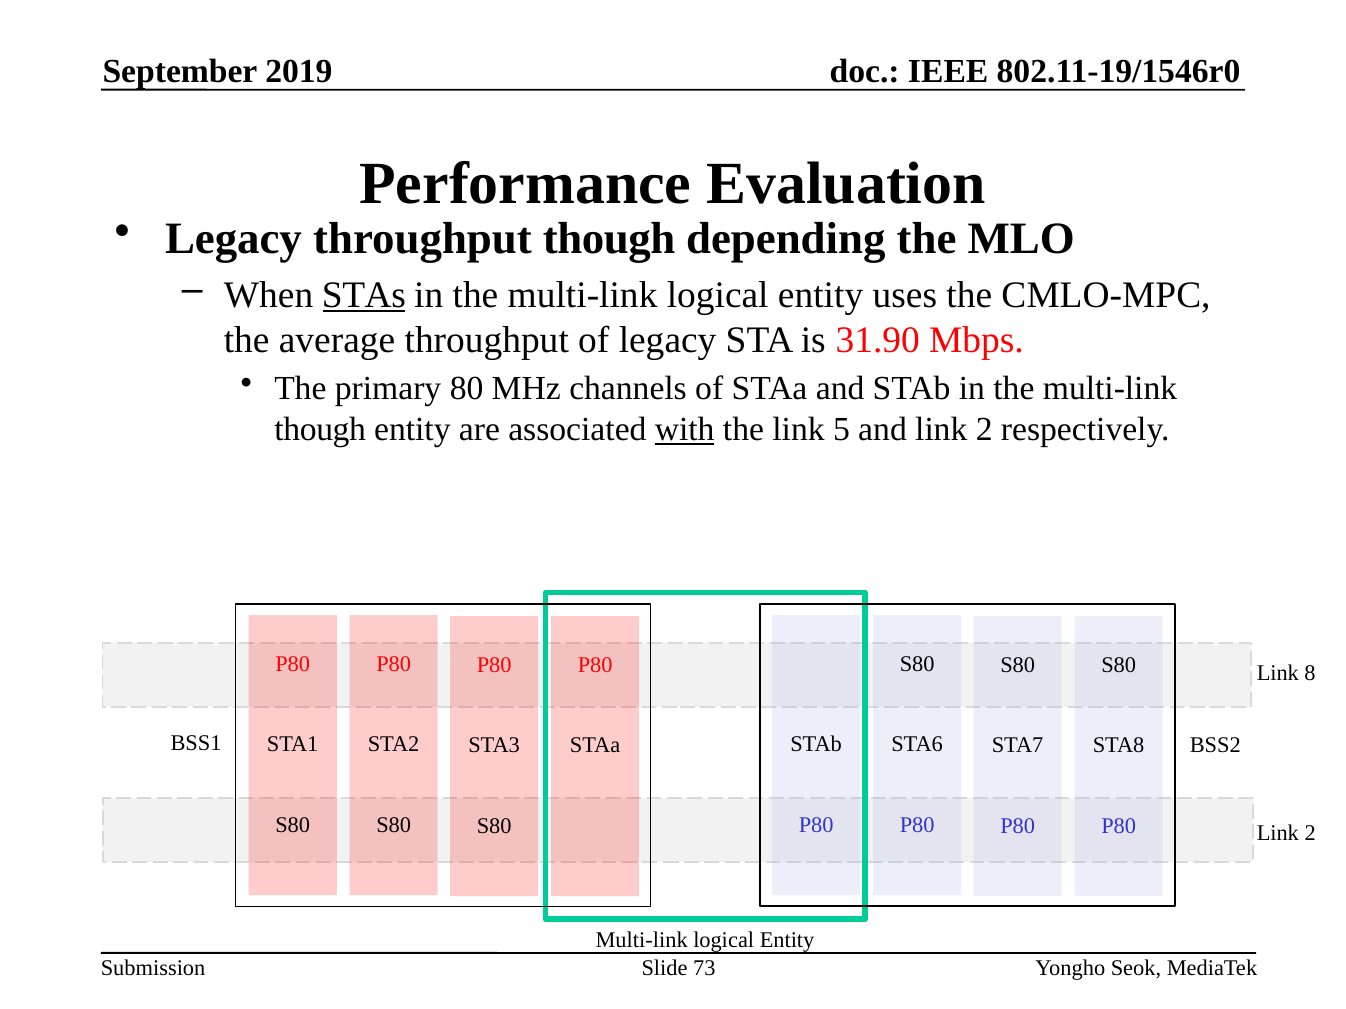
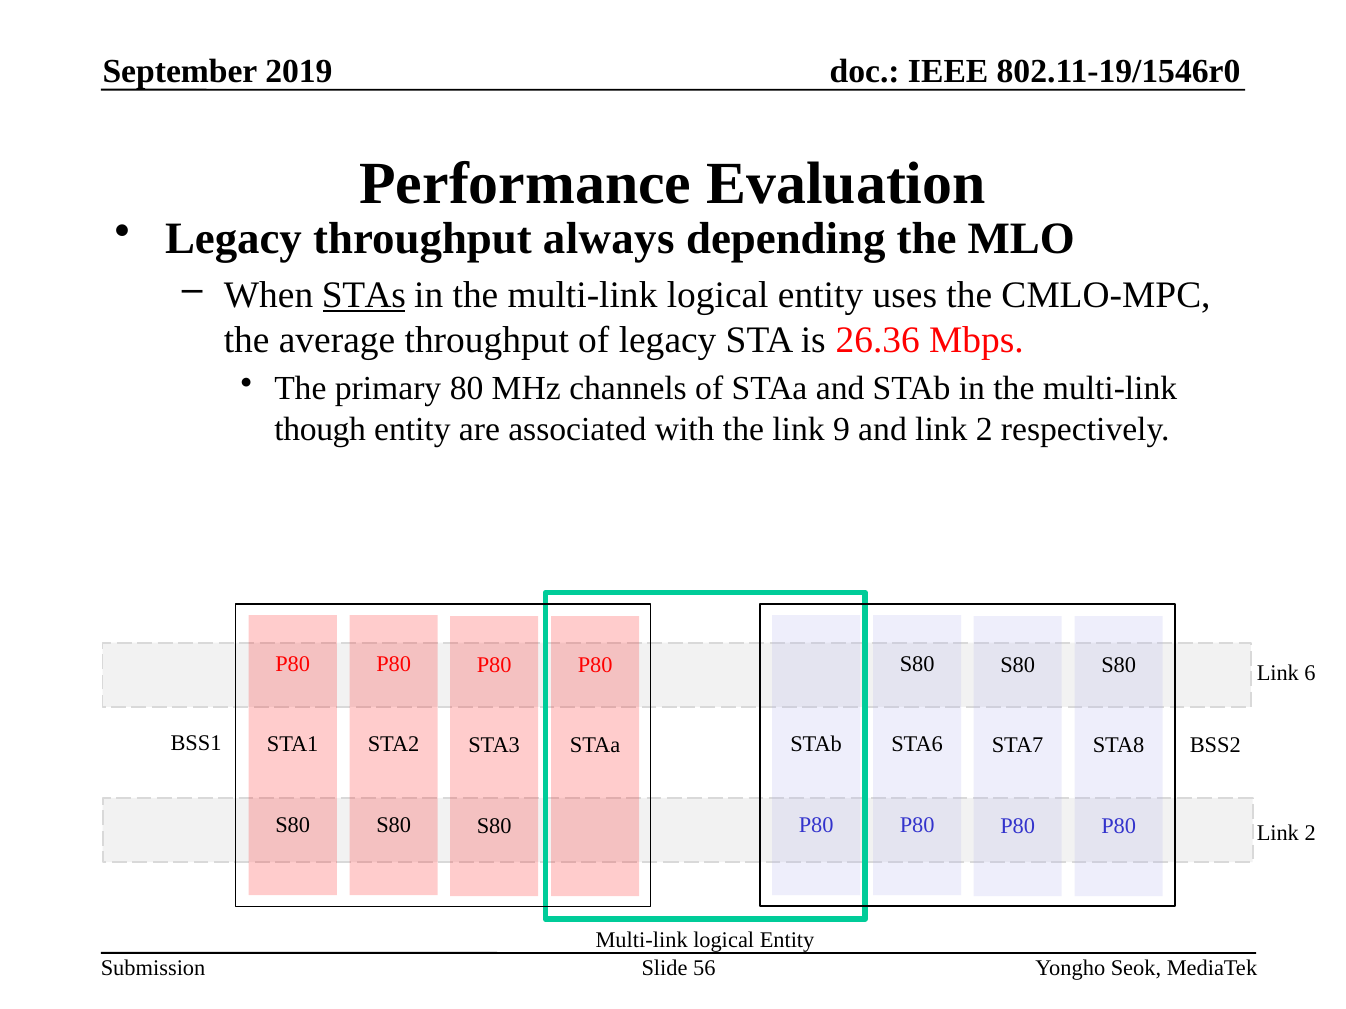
throughput though: though -> always
31.90: 31.90 -> 26.36
with underline: present -> none
5: 5 -> 9
8: 8 -> 6
73: 73 -> 56
